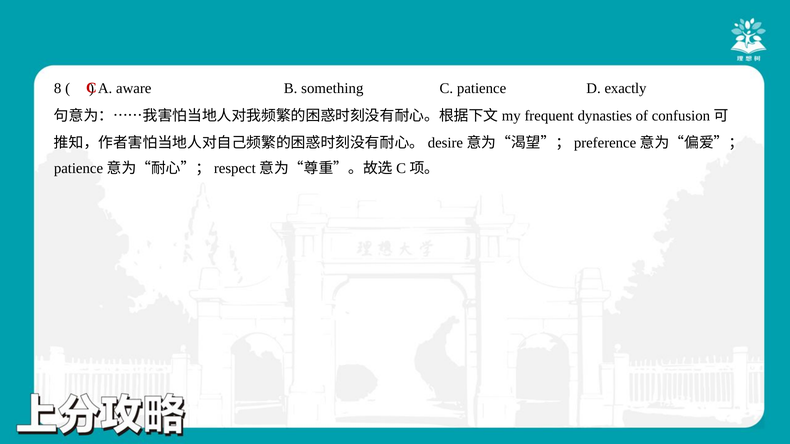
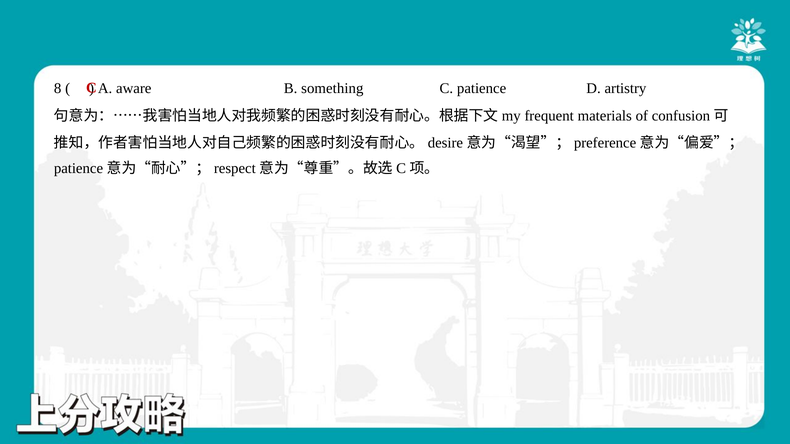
exactly: exactly -> artistry
dynasties: dynasties -> materials
